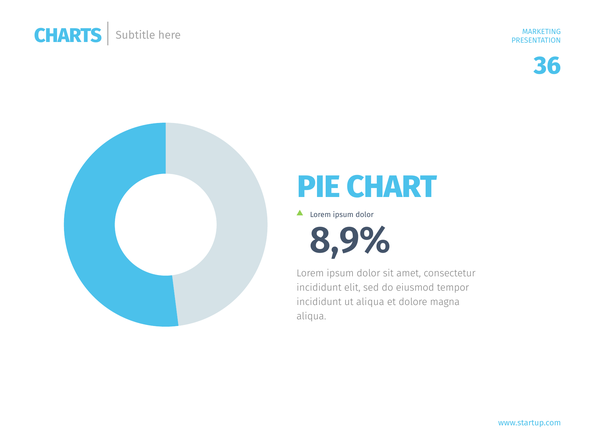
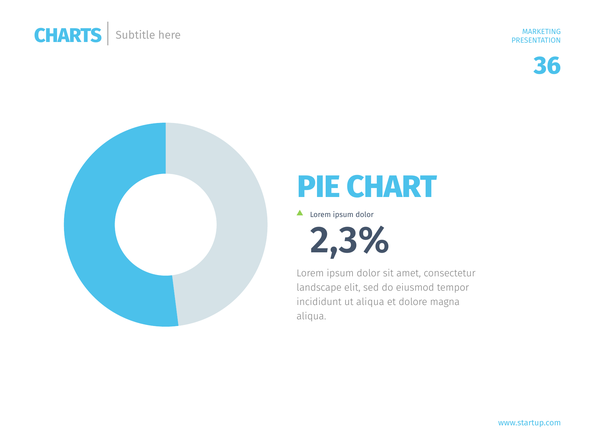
8,9%: 8,9% -> 2,3%
incididunt at (319, 287): incididunt -> landscape
